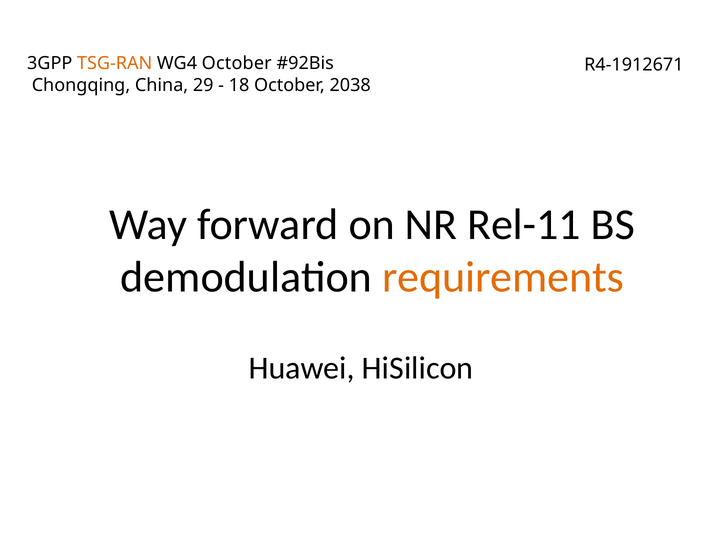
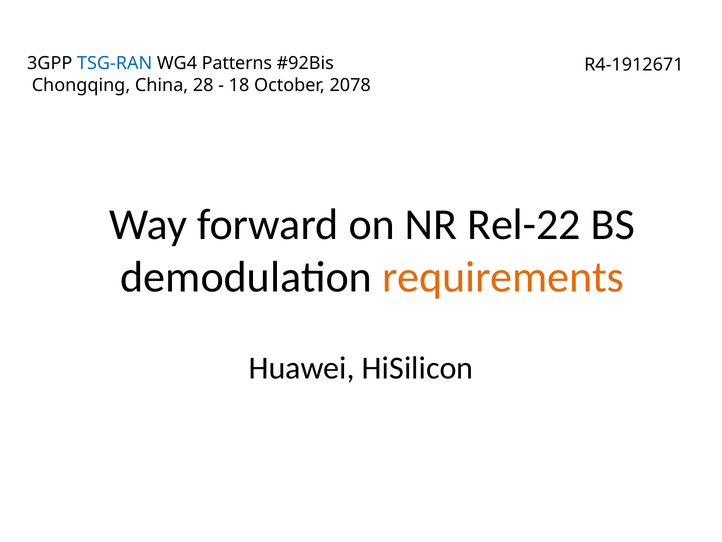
TSG-RAN colour: orange -> blue
WG4 October: October -> Patterns
29: 29 -> 28
2038: 2038 -> 2078
Rel-11: Rel-11 -> Rel-22
